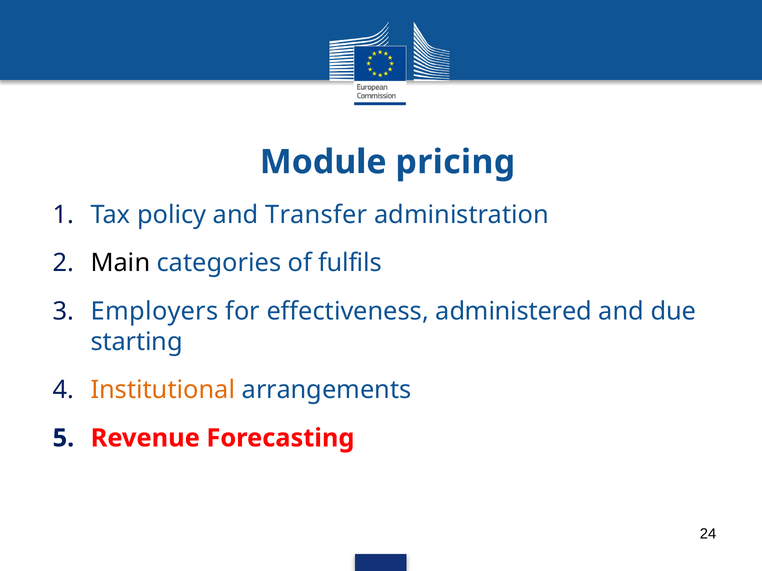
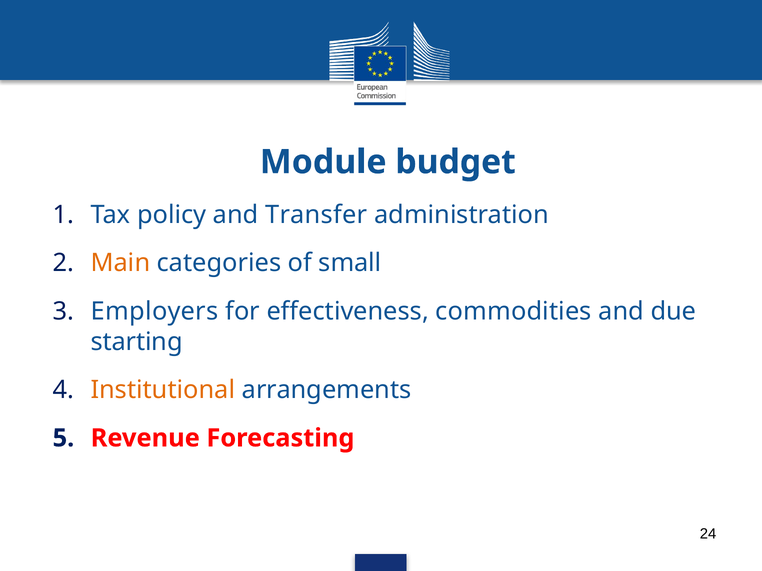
pricing: pricing -> budget
Main colour: black -> orange
fulfils: fulfils -> small
administered: administered -> commodities
